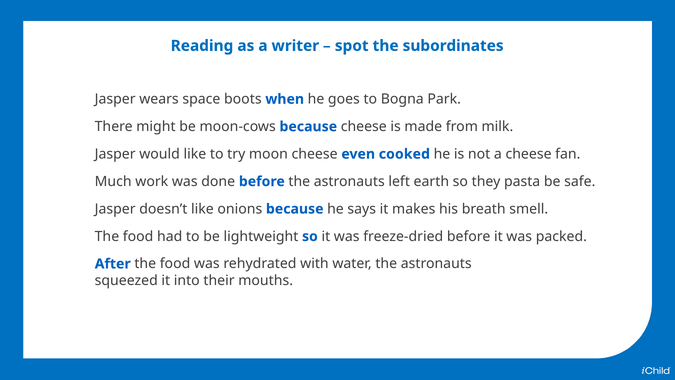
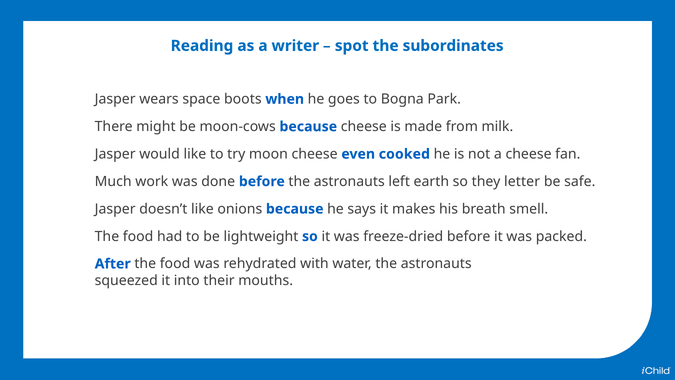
pasta: pasta -> letter
